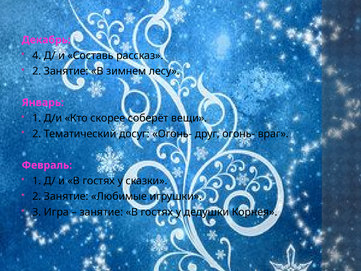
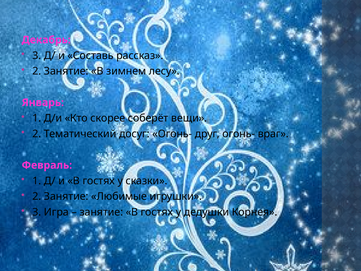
4 at (37, 56): 4 -> 3
